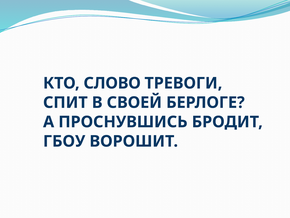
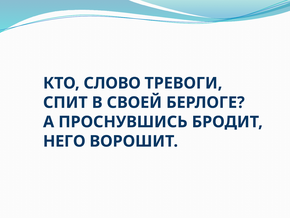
ГБОУ: ГБОУ -> НЕГО
